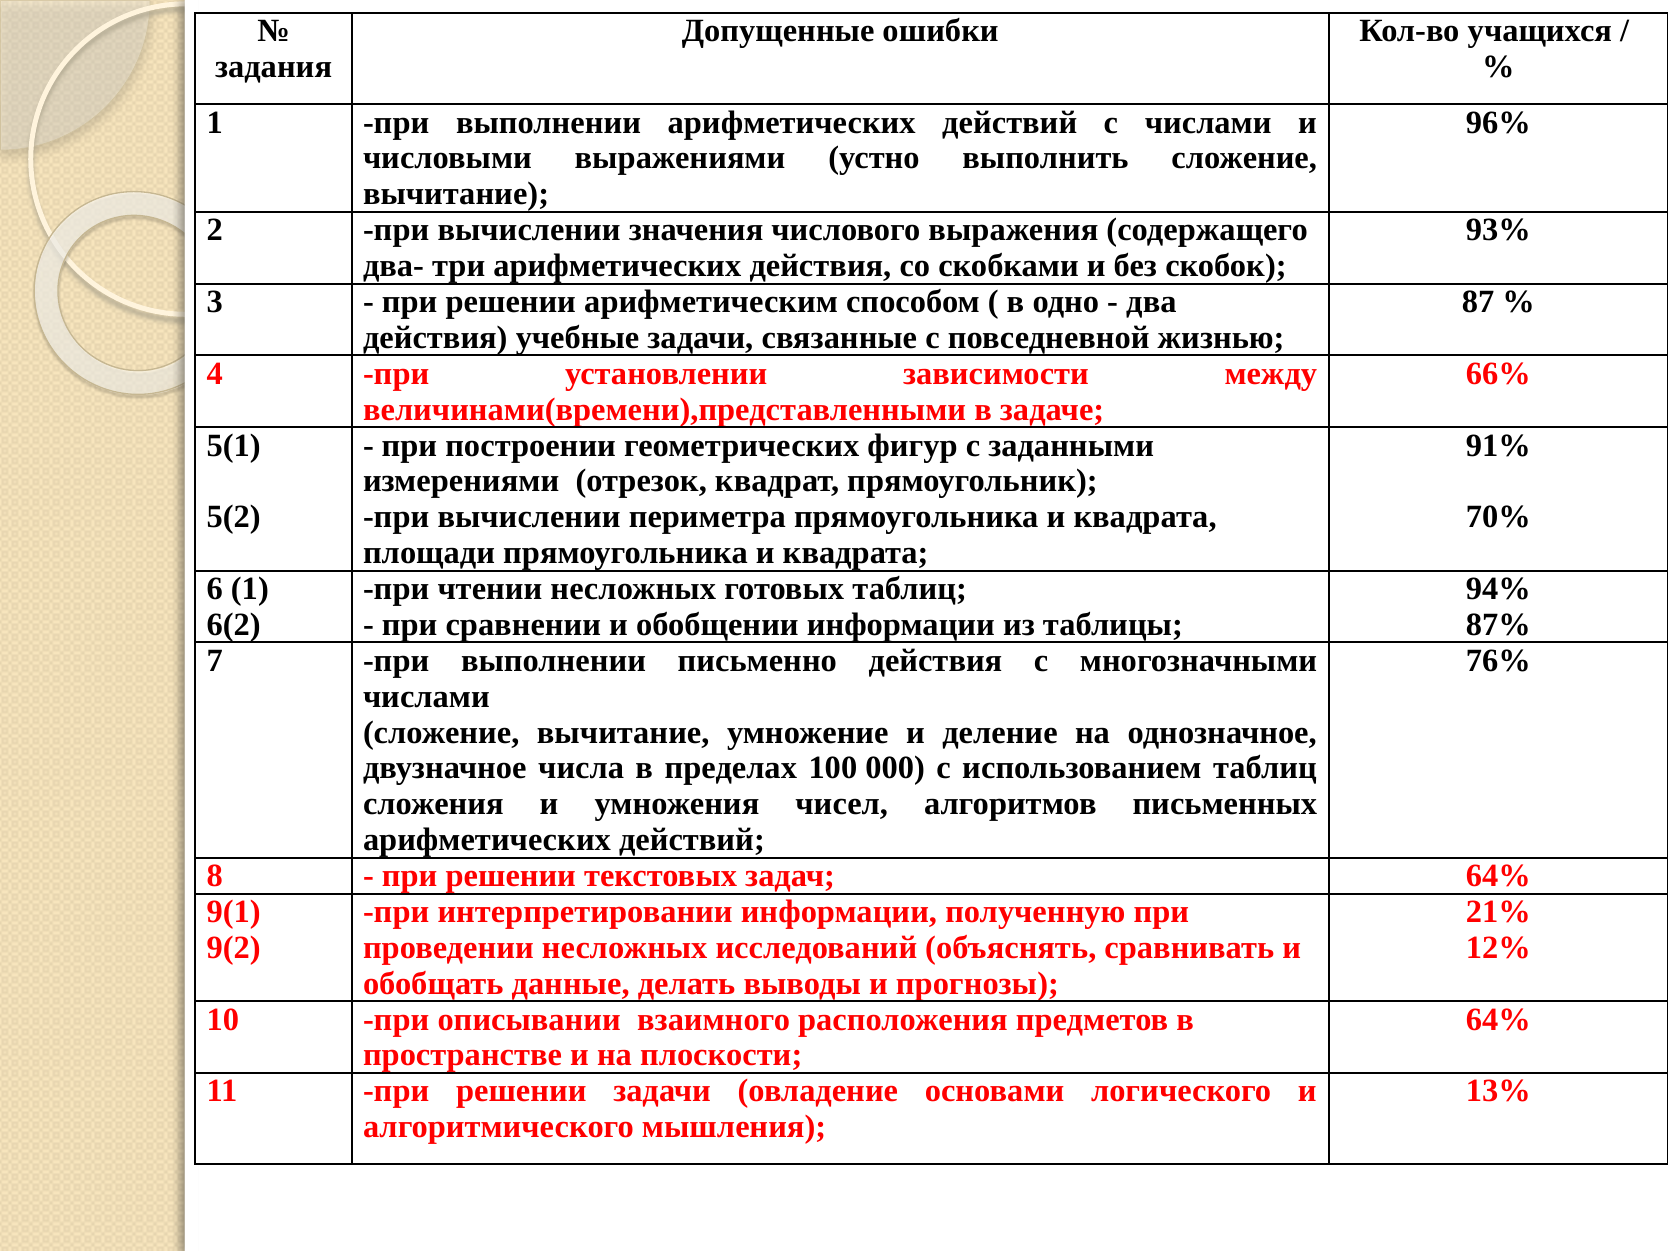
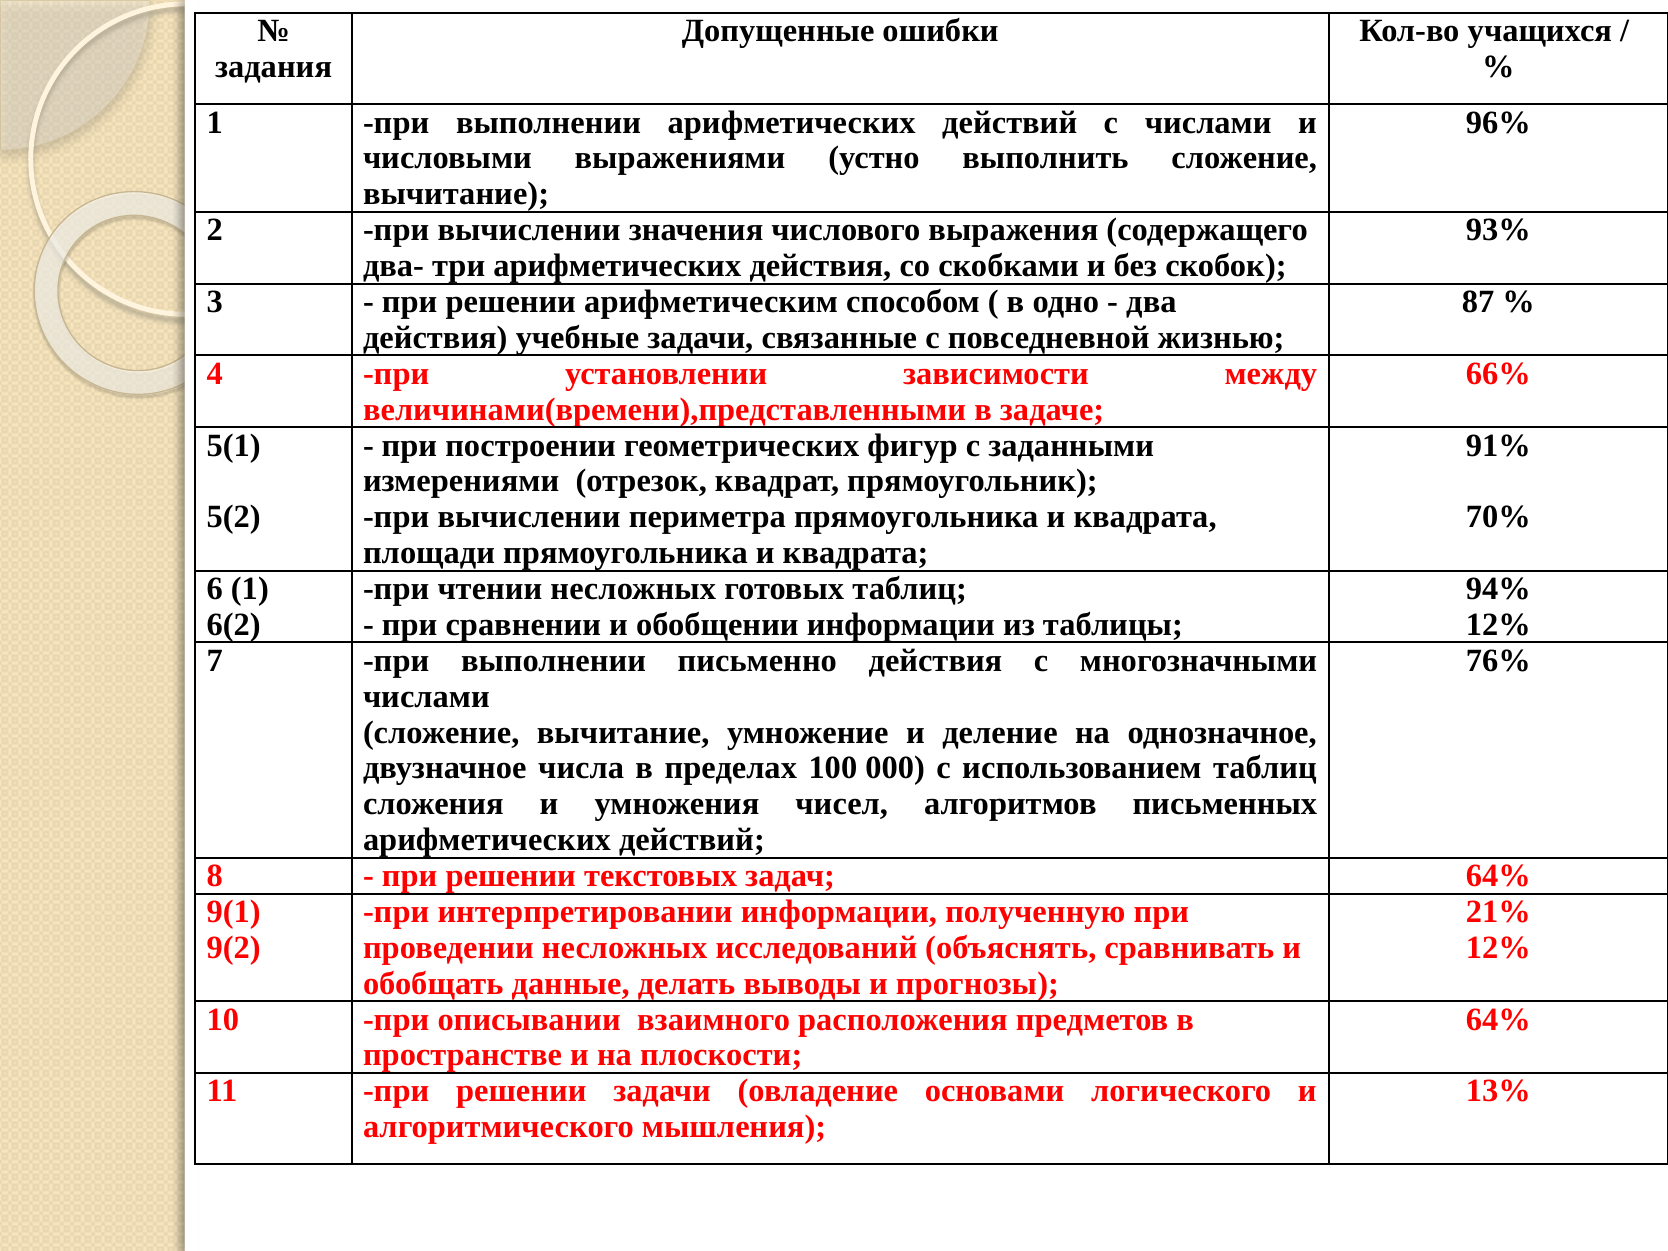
87% at (1498, 625): 87% -> 12%
